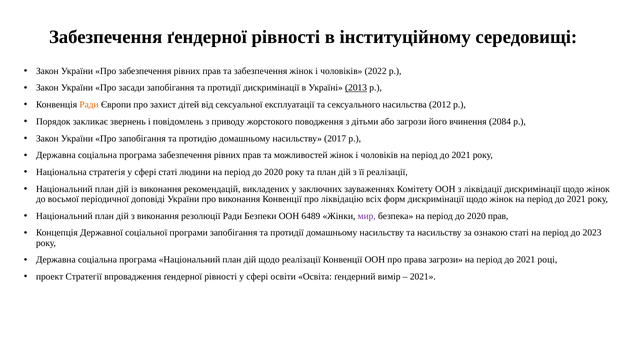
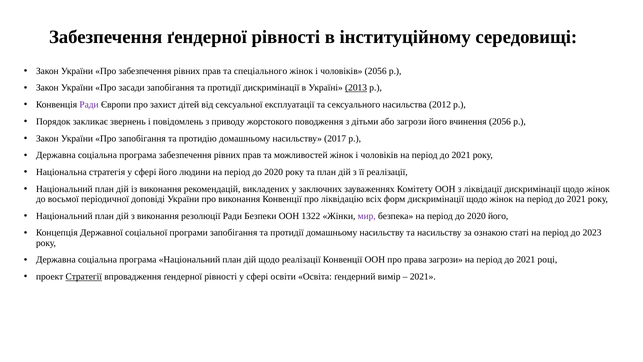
та забезпечення: забезпечення -> спеціального
чоловіків 2022: 2022 -> 2056
Ради at (89, 105) colour: orange -> purple
вчинення 2084: 2084 -> 2056
сфері статі: статі -> його
6489: 6489 -> 1322
2020 прав: прав -> його
Стратегії underline: none -> present
